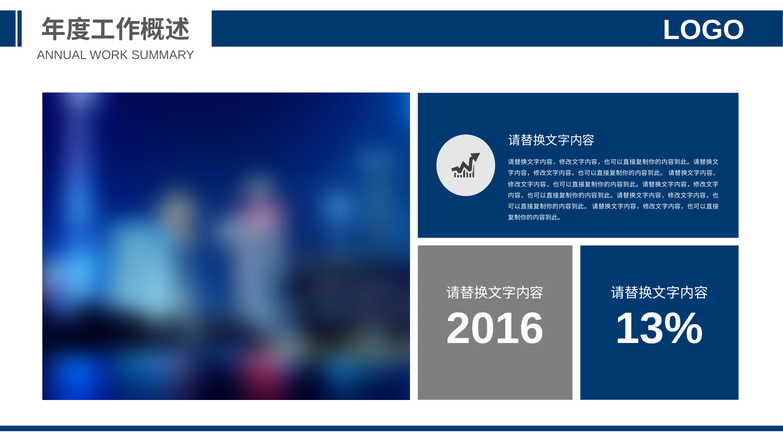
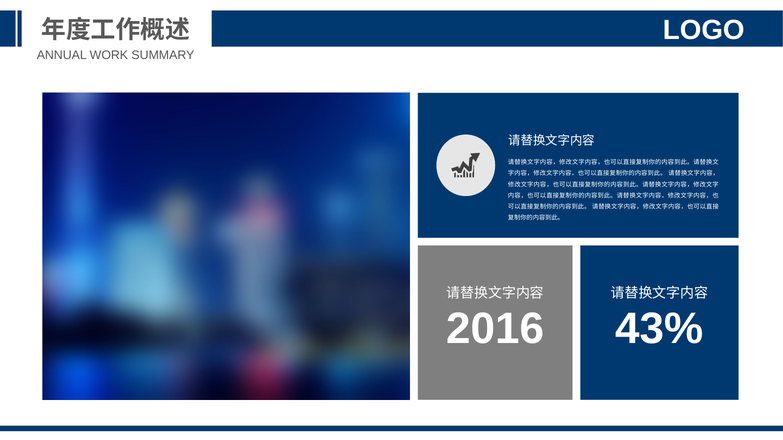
13%: 13% -> 43%
